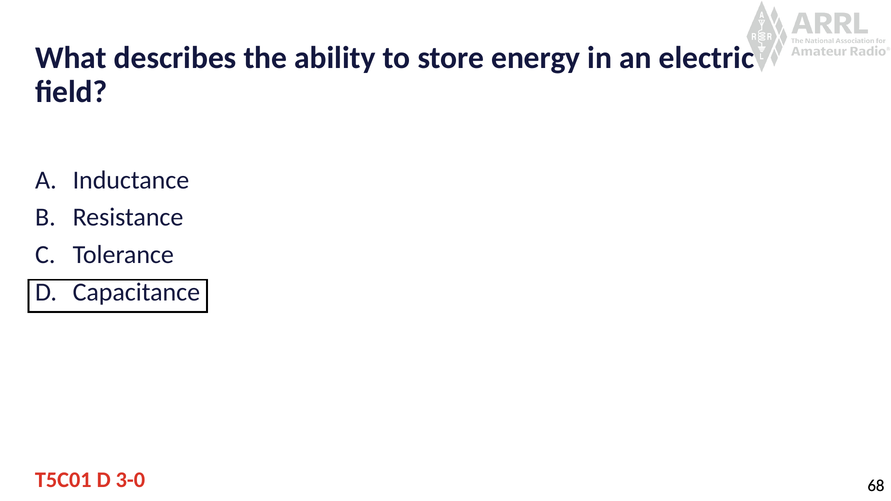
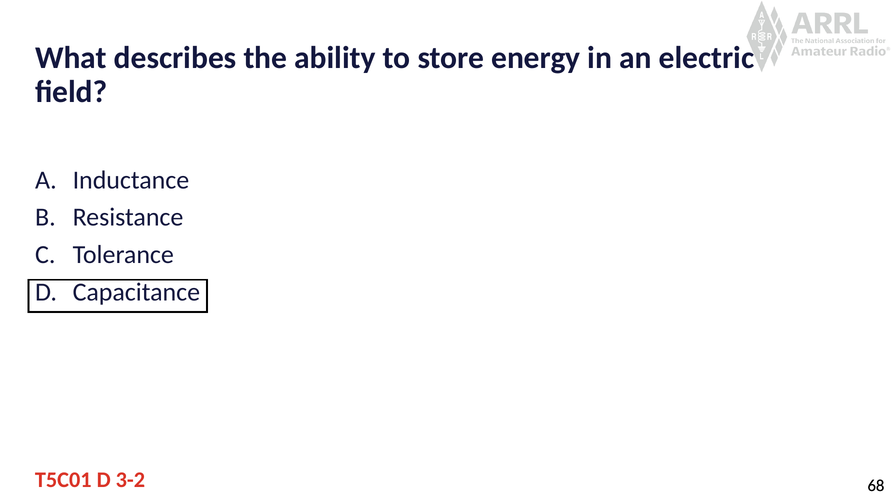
3-0: 3-0 -> 3-2
